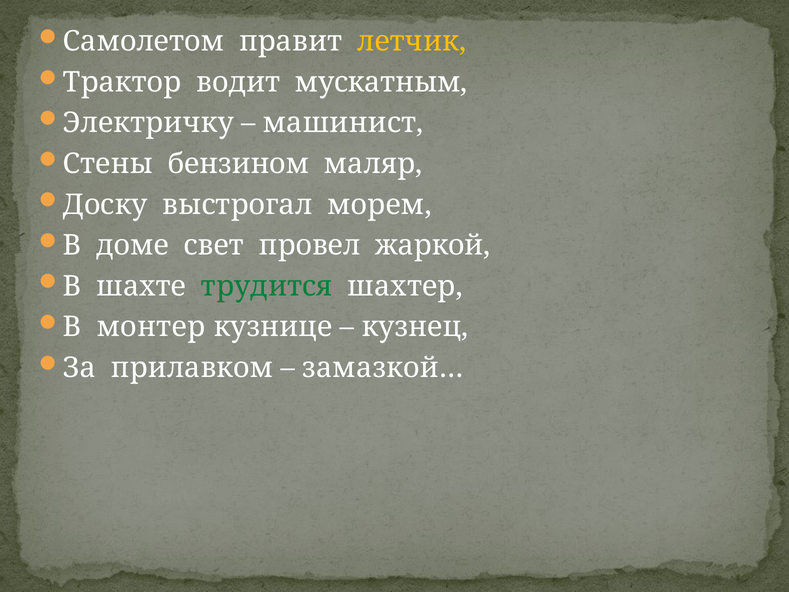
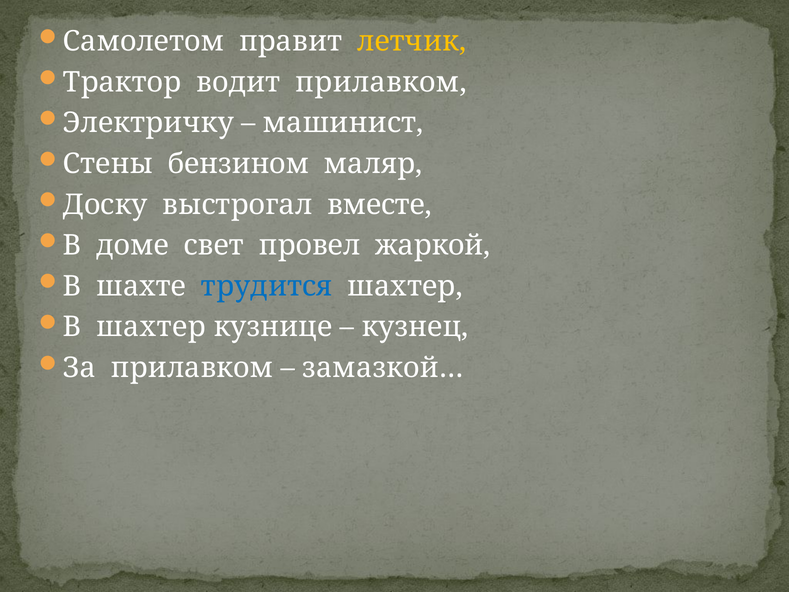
водит мускатным: мускатным -> прилавком
морем: морем -> вместе
трудится colour: green -> blue
В монтер: монтер -> шахтер
